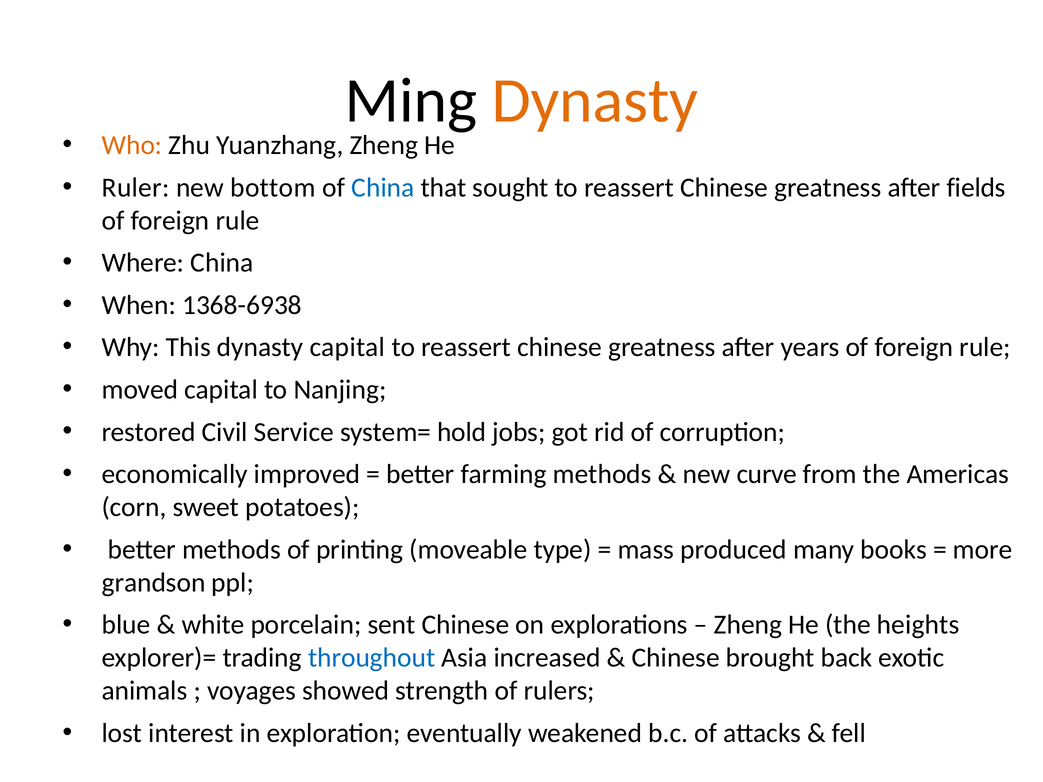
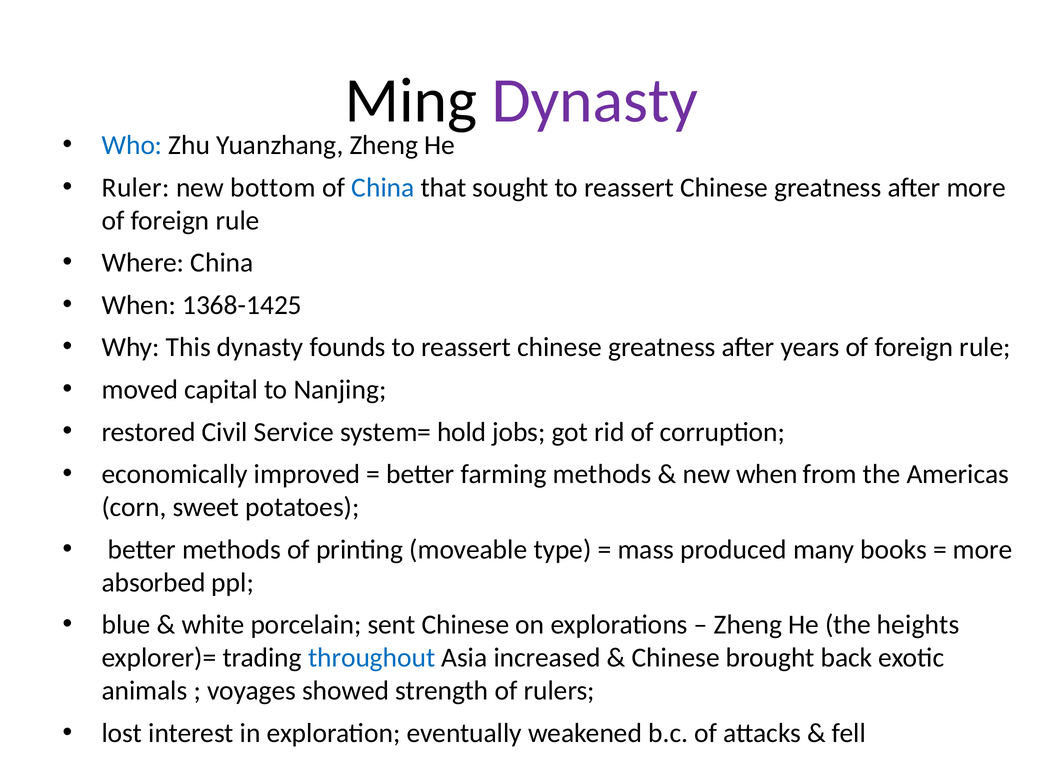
Dynasty at (595, 101) colour: orange -> purple
Who colour: orange -> blue
after fields: fields -> more
1368-6938: 1368-6938 -> 1368-1425
dynasty capital: capital -> founds
new curve: curve -> when
grandson: grandson -> absorbed
